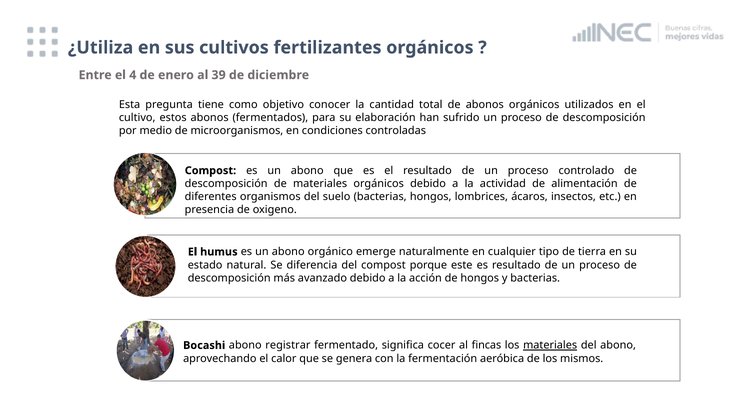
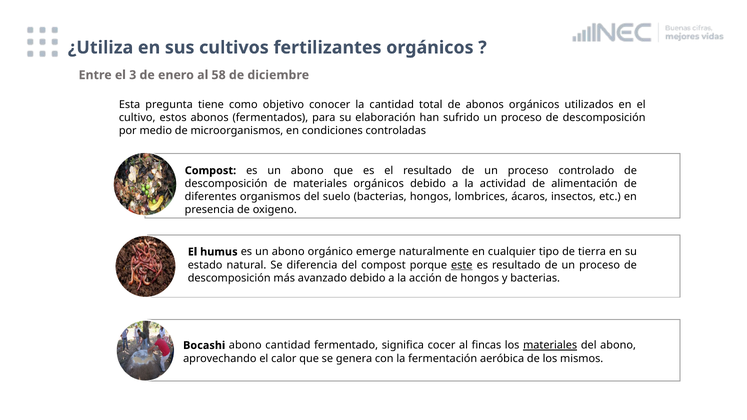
4: 4 -> 3
39: 39 -> 58
este underline: none -> present
abono registrar: registrar -> cantidad
